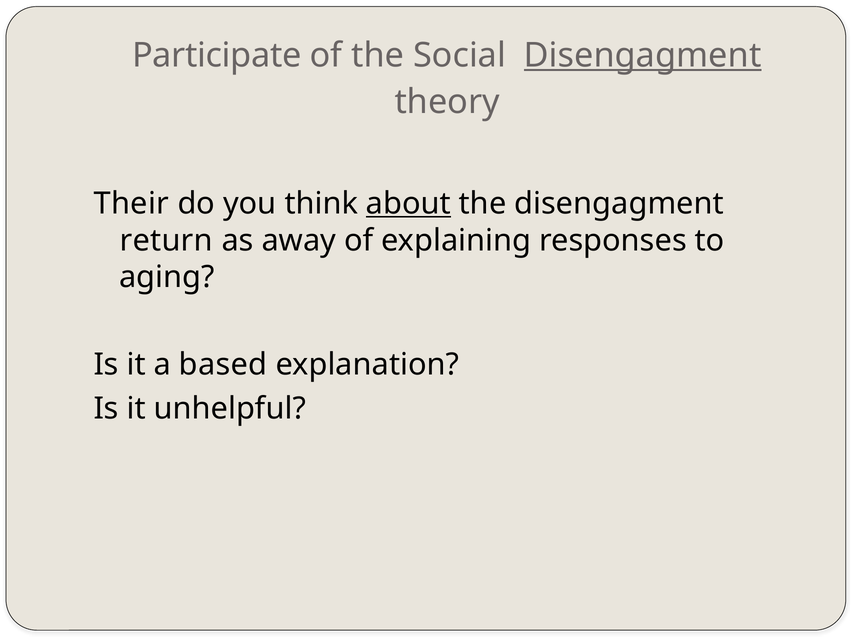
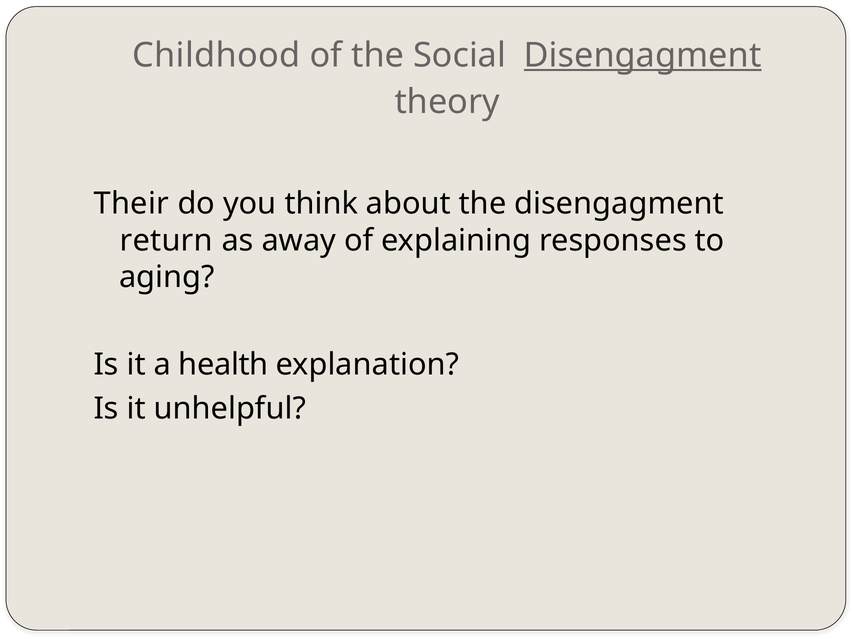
Participate: Participate -> Childhood
about underline: present -> none
based: based -> health
